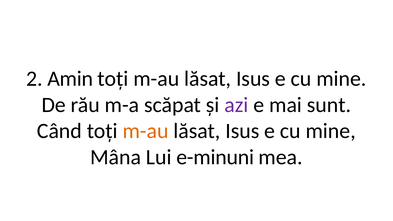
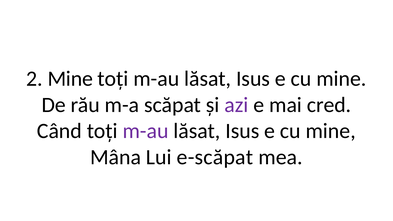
2 Amin: Amin -> Mine
sunt: sunt -> cred
m-au at (146, 131) colour: orange -> purple
e-minuni: e-minuni -> e-scăpat
